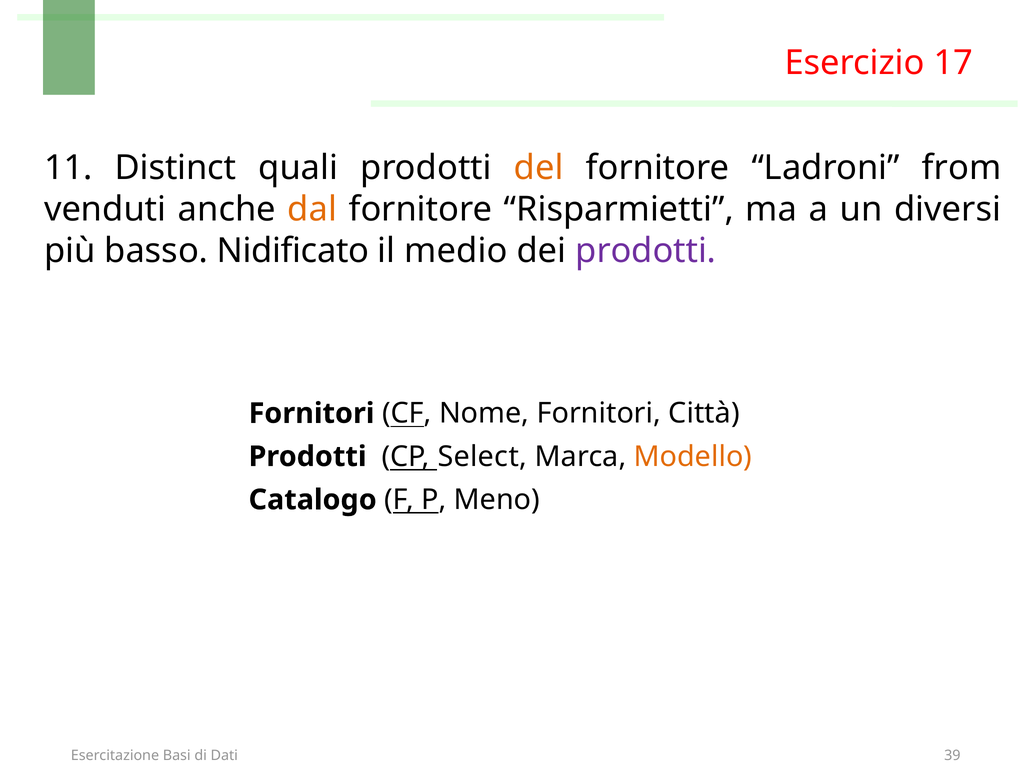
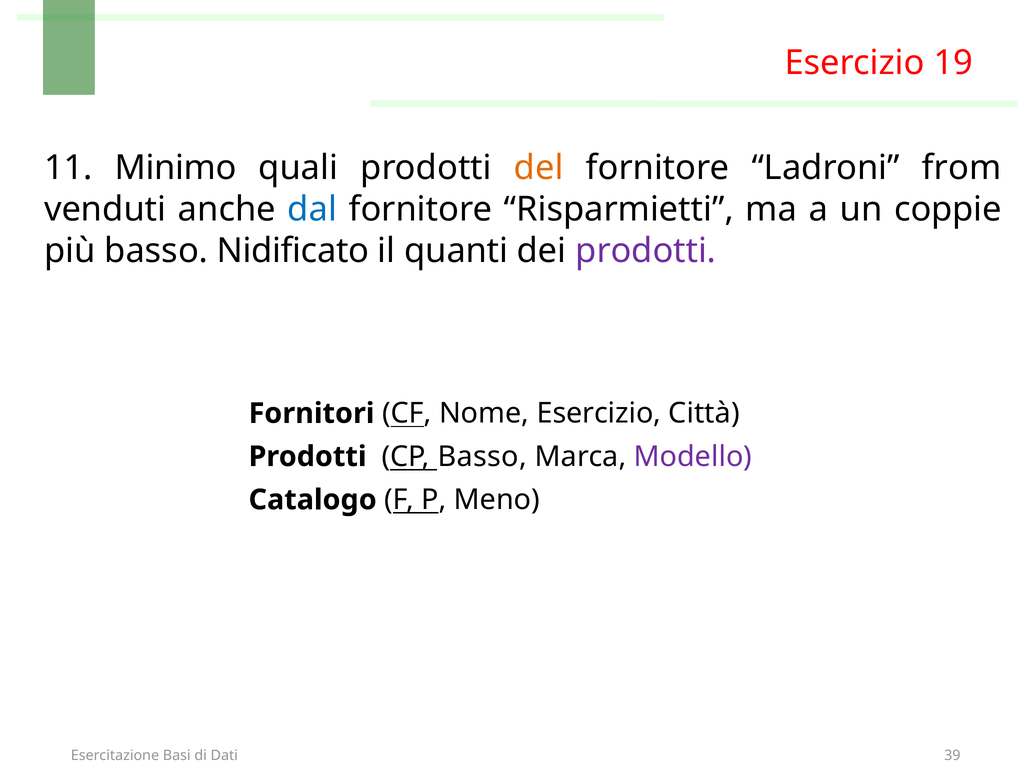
17: 17 -> 19
Distinct: Distinct -> Minimo
dal colour: orange -> blue
diversi: diversi -> coppie
medio: medio -> quanti
Nome Fornitori: Fornitori -> Esercizio
CP Select: Select -> Basso
Modello colour: orange -> purple
